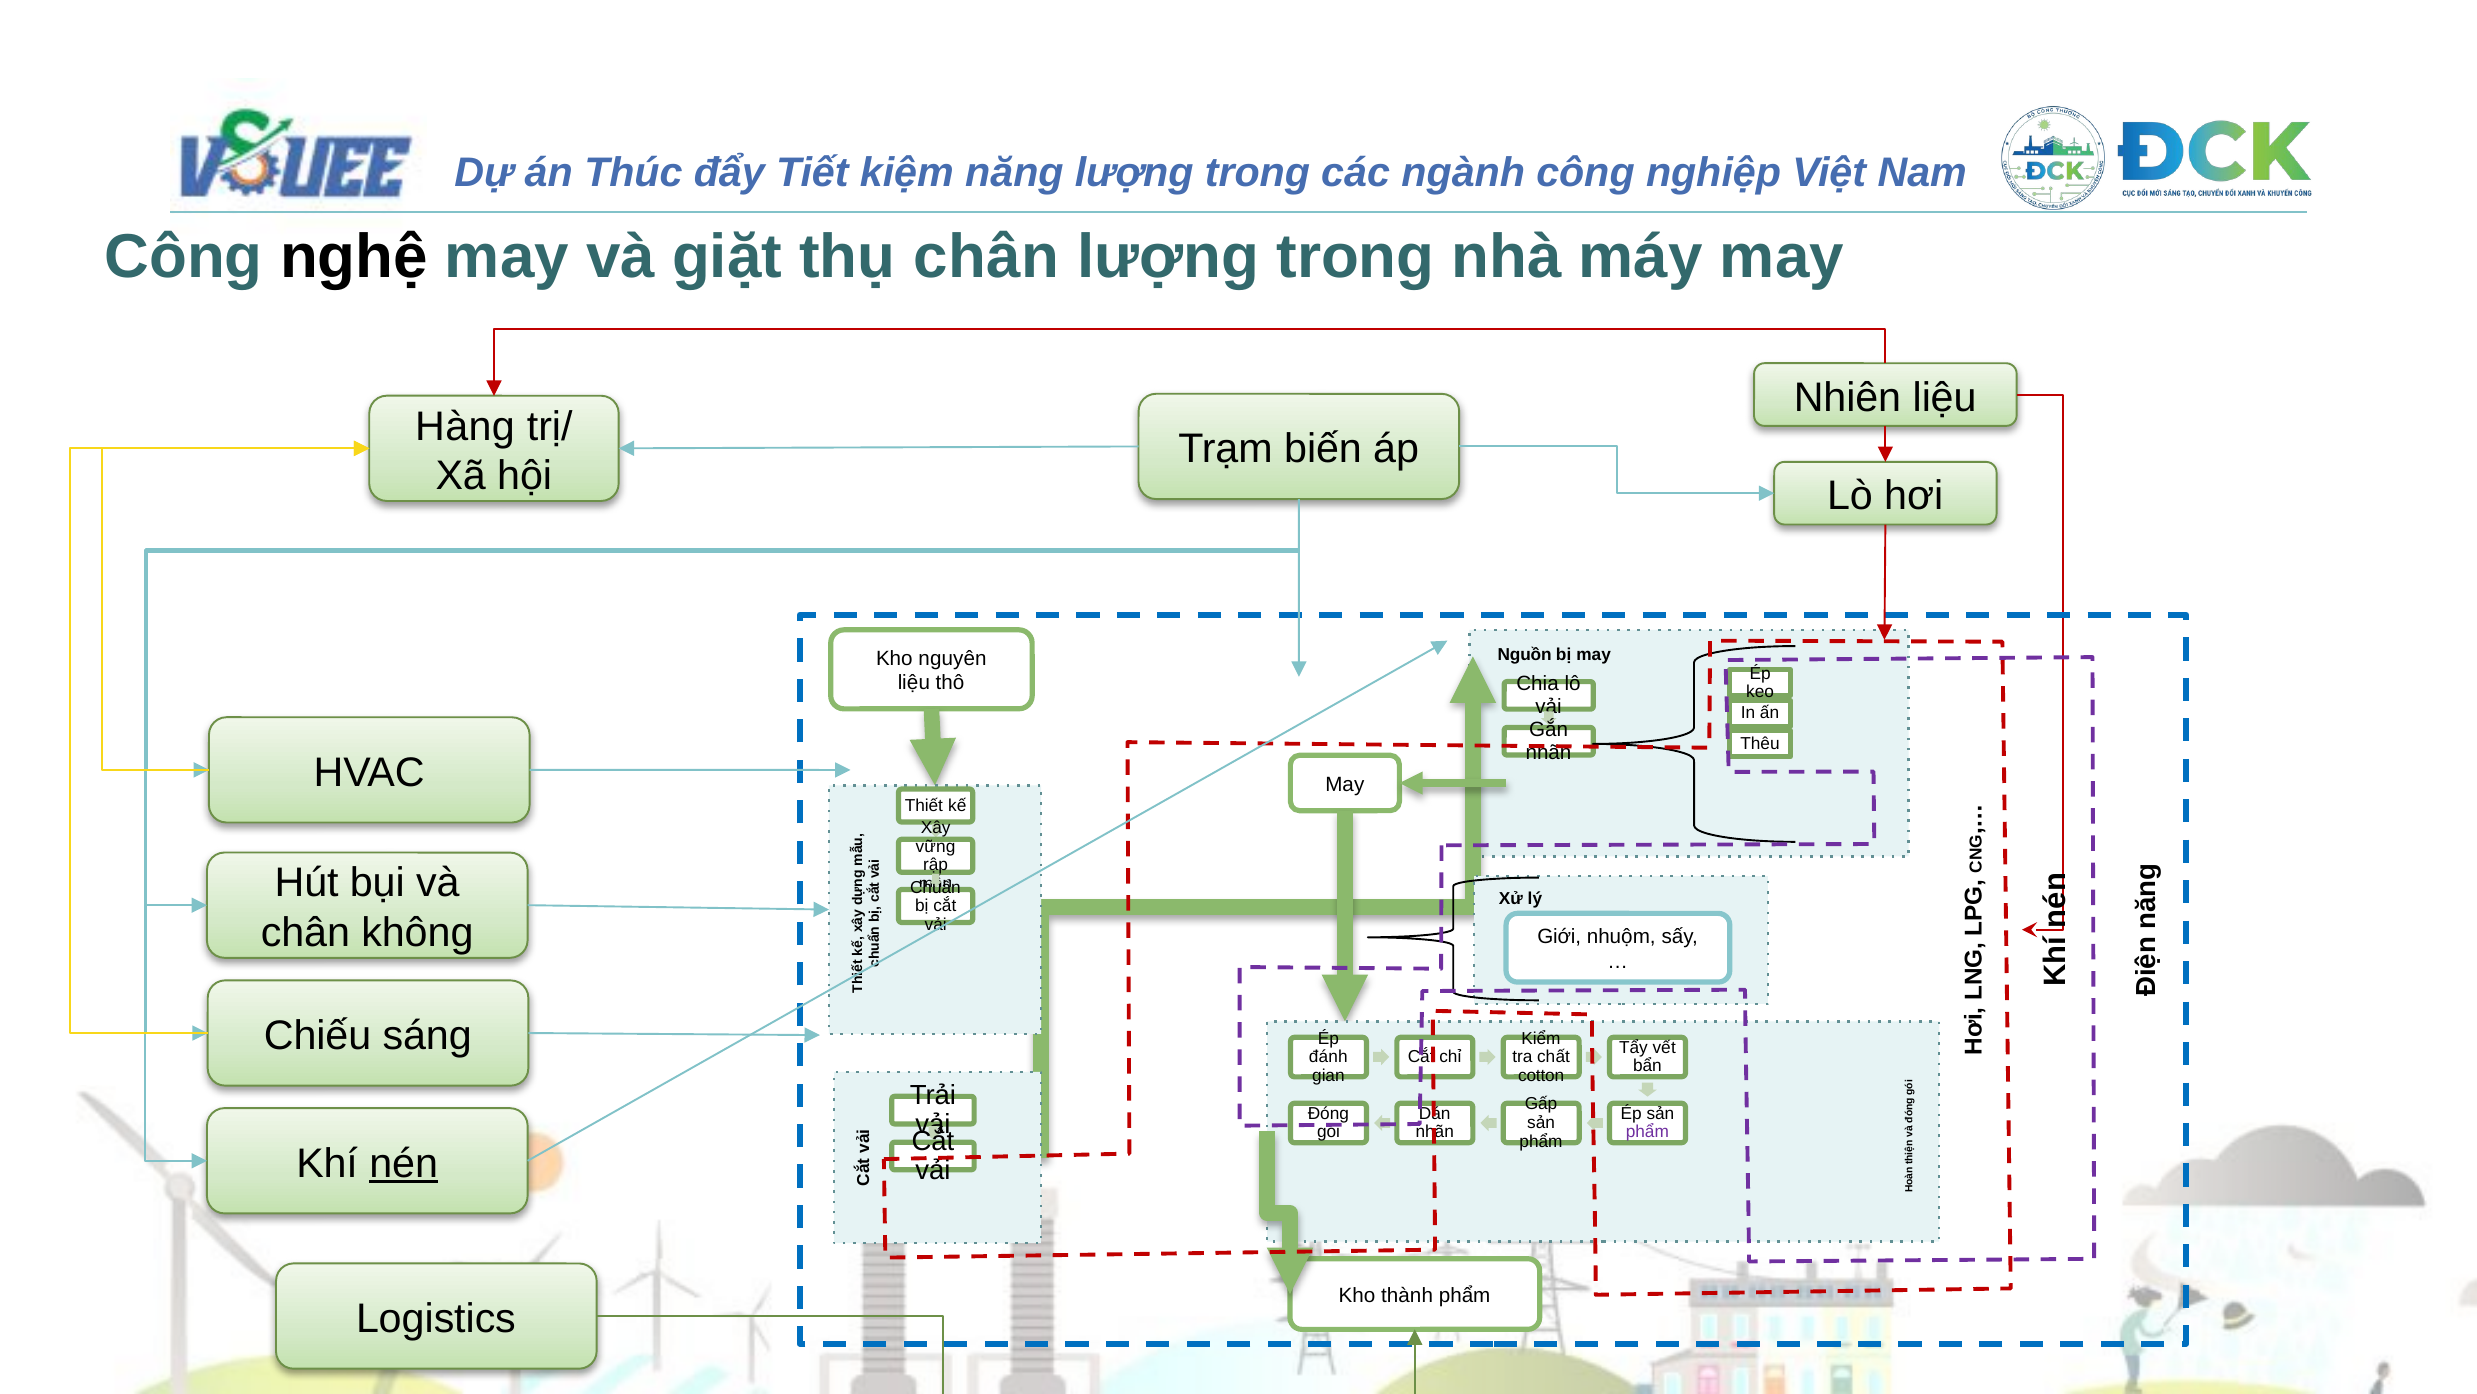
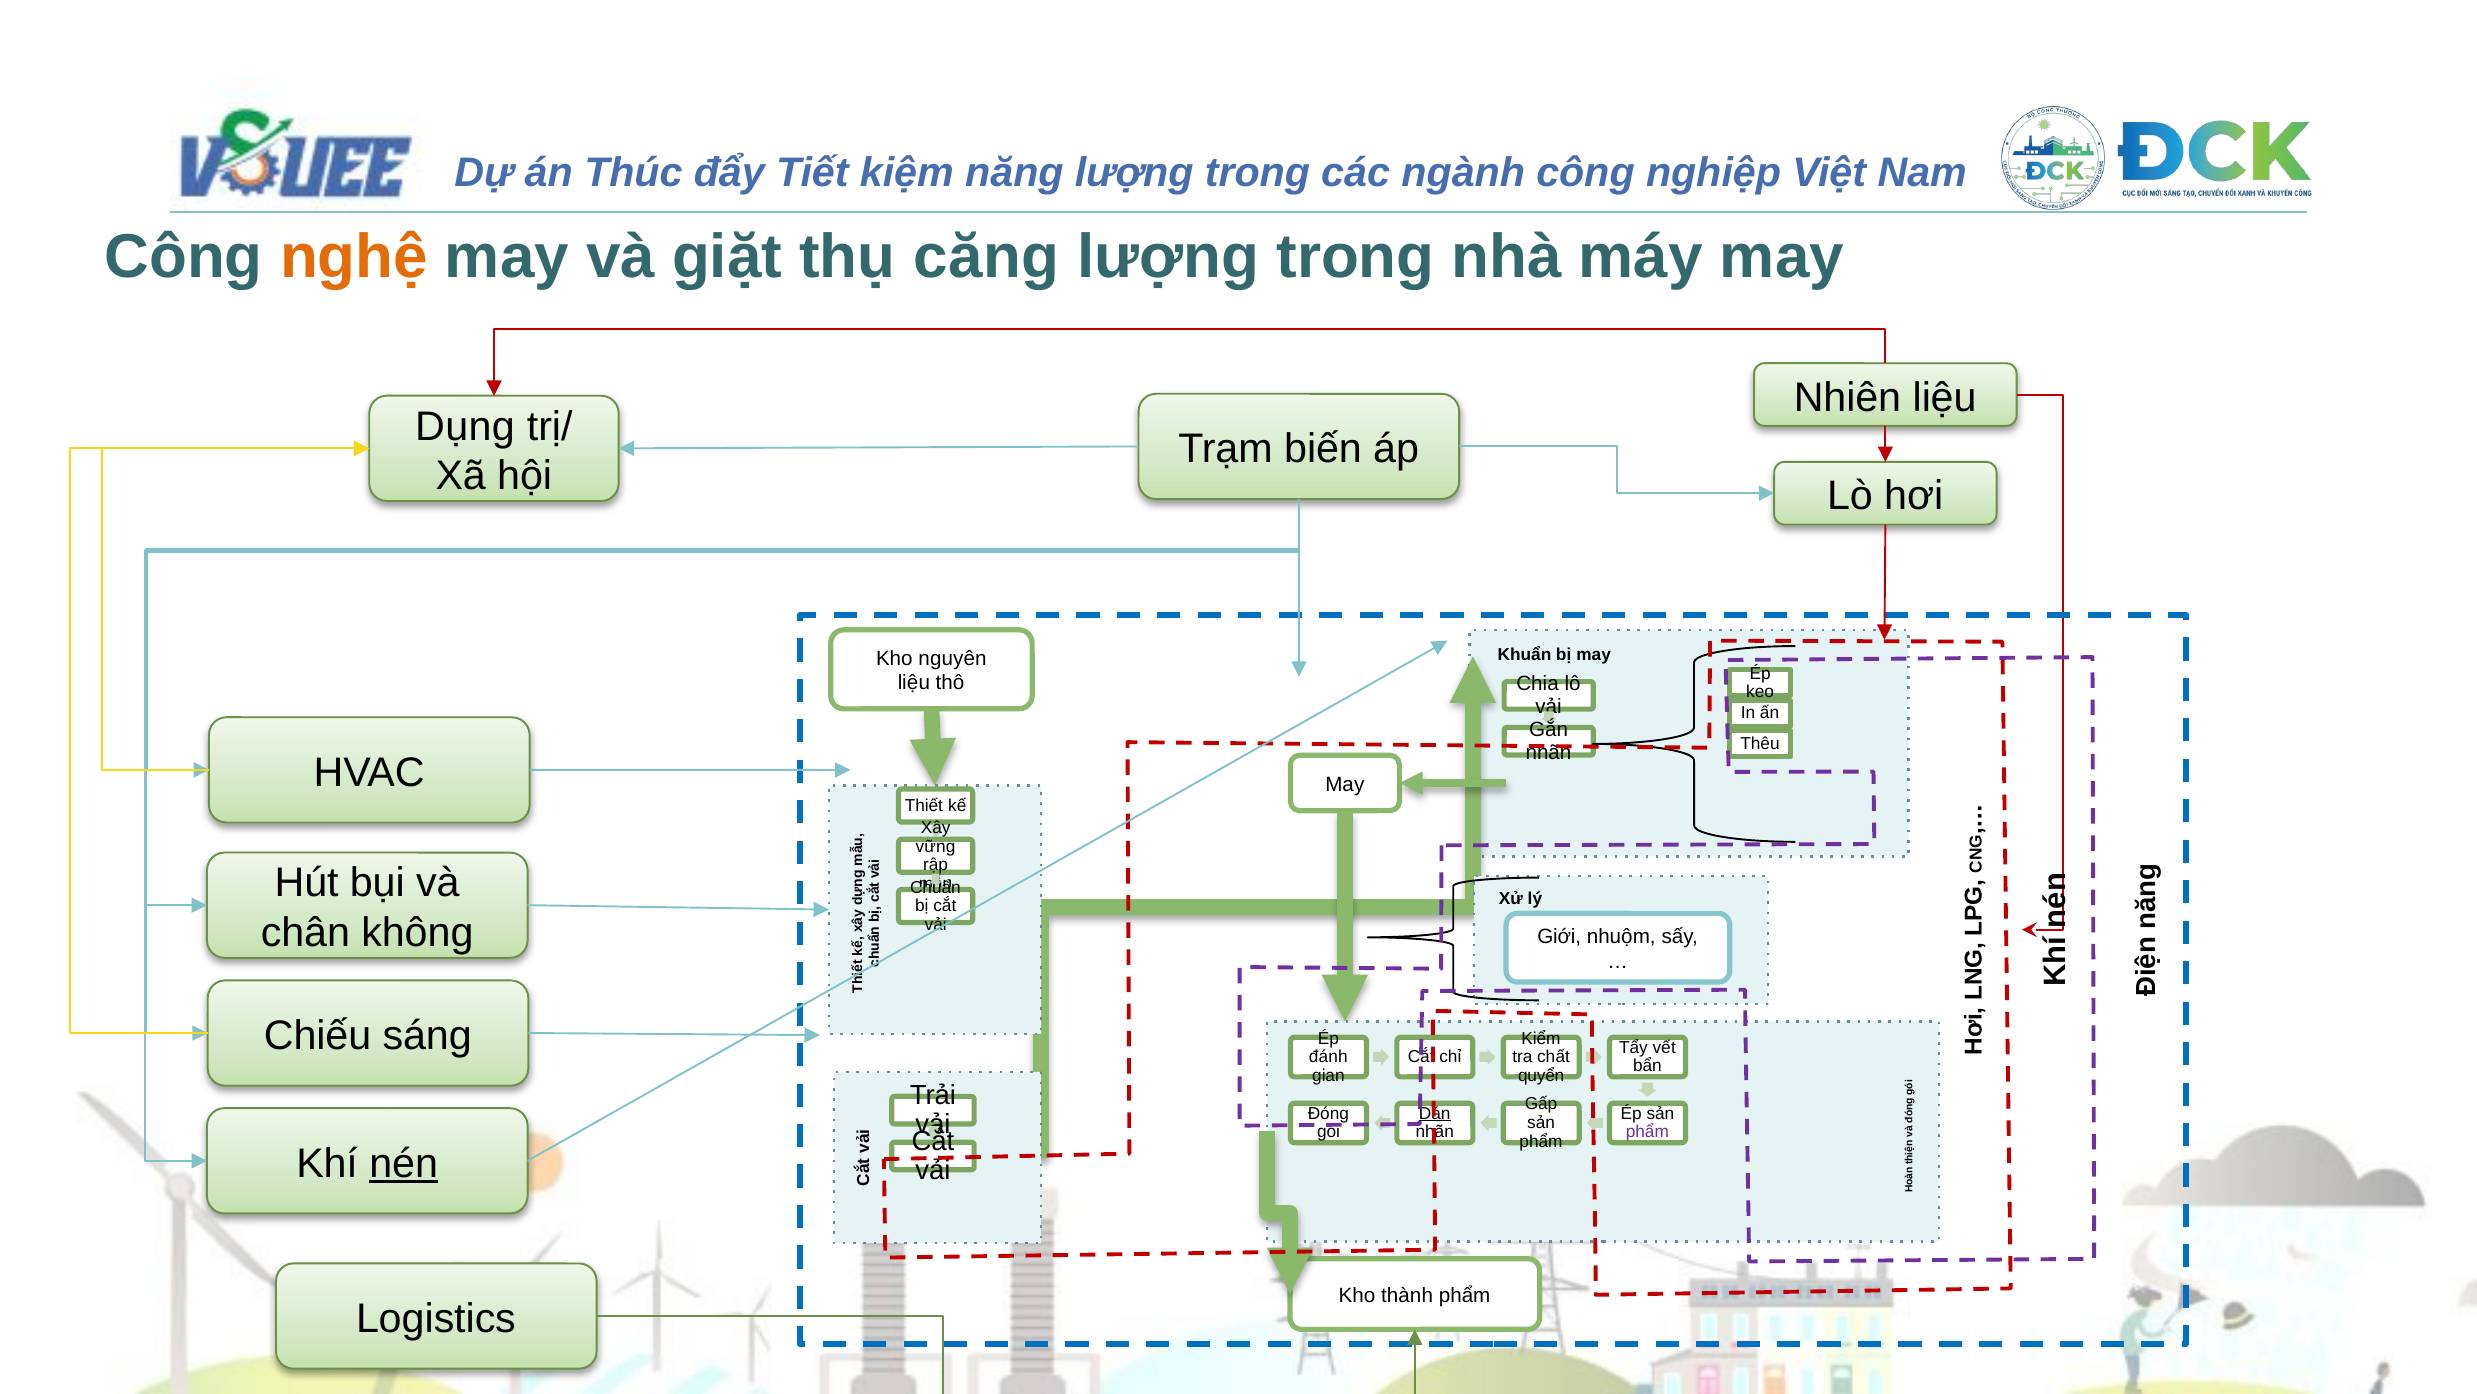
nghệ colour: black -> orange
thụ chân: chân -> căng
Hàng: Hàng -> Dụng
Nguồn: Nguồn -> Khuẩn
cotton: cotton -> quyển
Dán underline: none -> present
